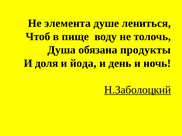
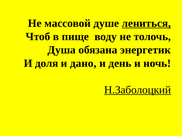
элемента: элемента -> массовой
лениться underline: none -> present
продукты: продукты -> энергетик
йода: йода -> дано
